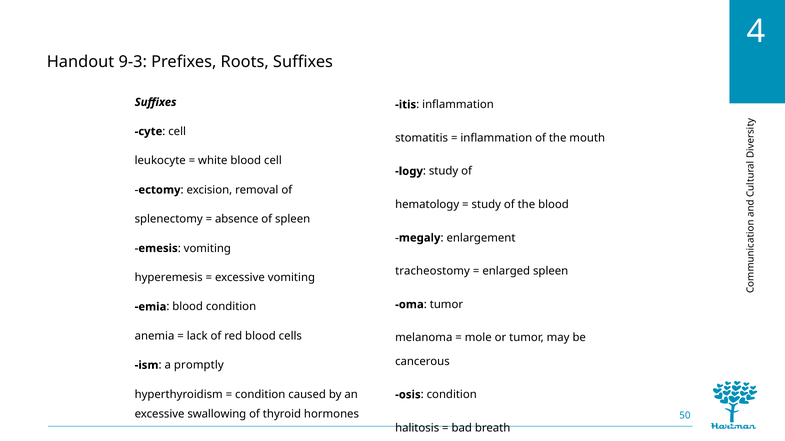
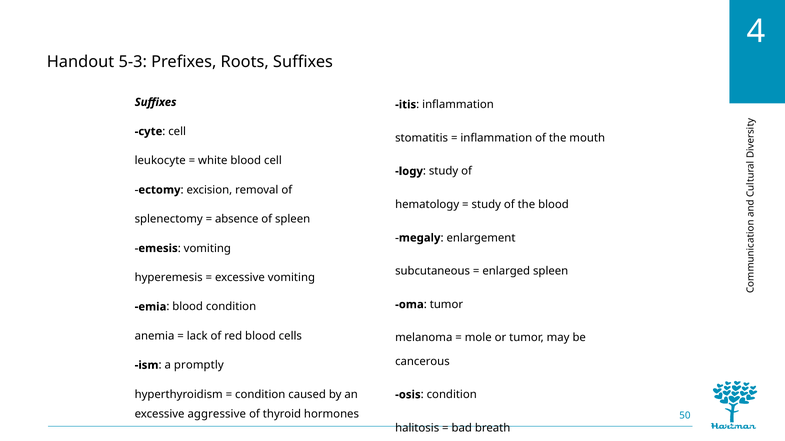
9-3: 9-3 -> 5-3
tracheostomy: tracheostomy -> subcutaneous
swallowing: swallowing -> aggressive
